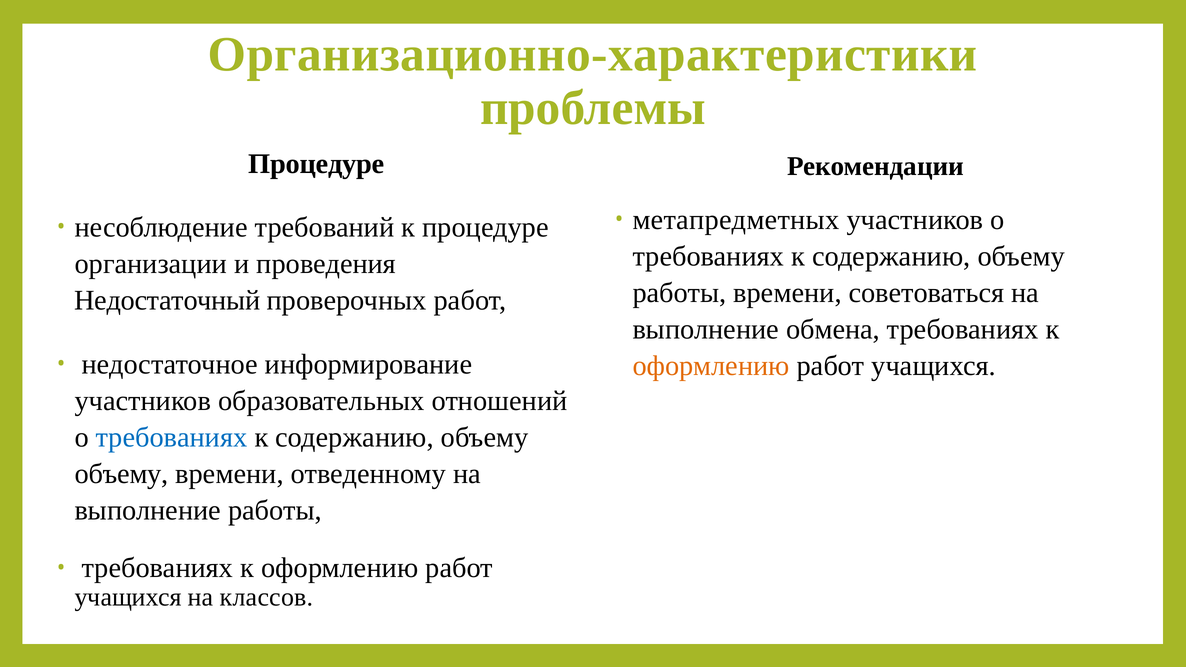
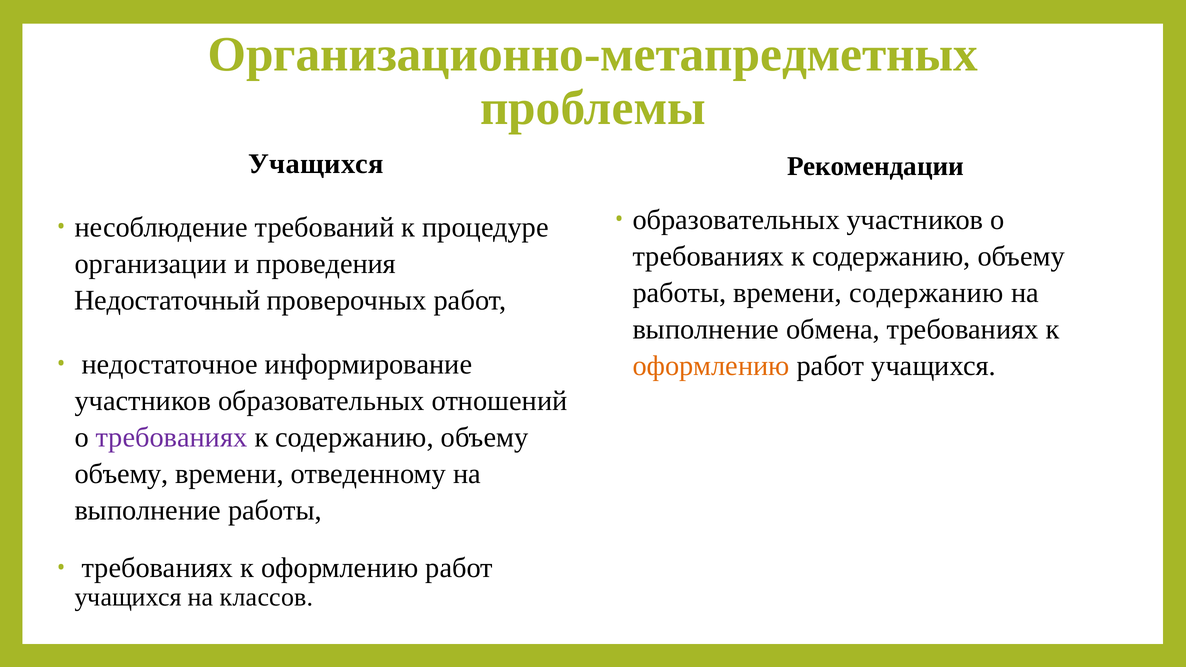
Организационно-характеристики: Организационно-характеристики -> Организационно-метапредметных
Процедуре at (316, 164): Процедуре -> Учащихся
метапредметных at (736, 220): метапредметных -> образовательных
времени советоваться: советоваться -> содержанию
требованиях at (172, 438) colour: blue -> purple
